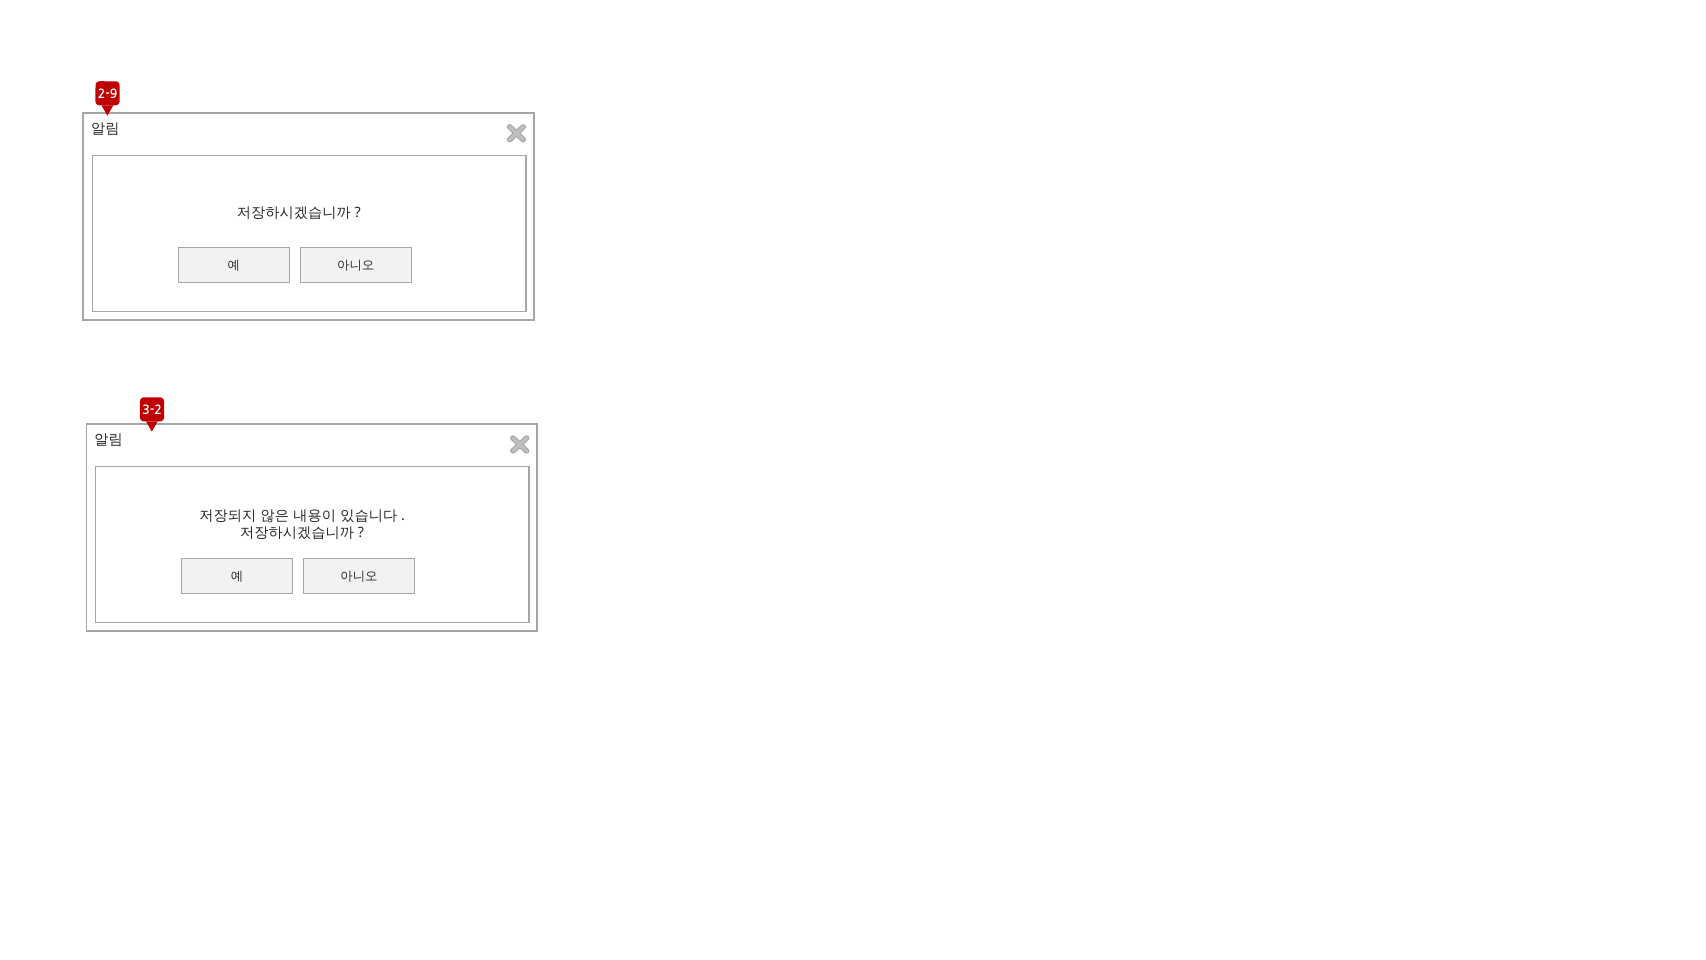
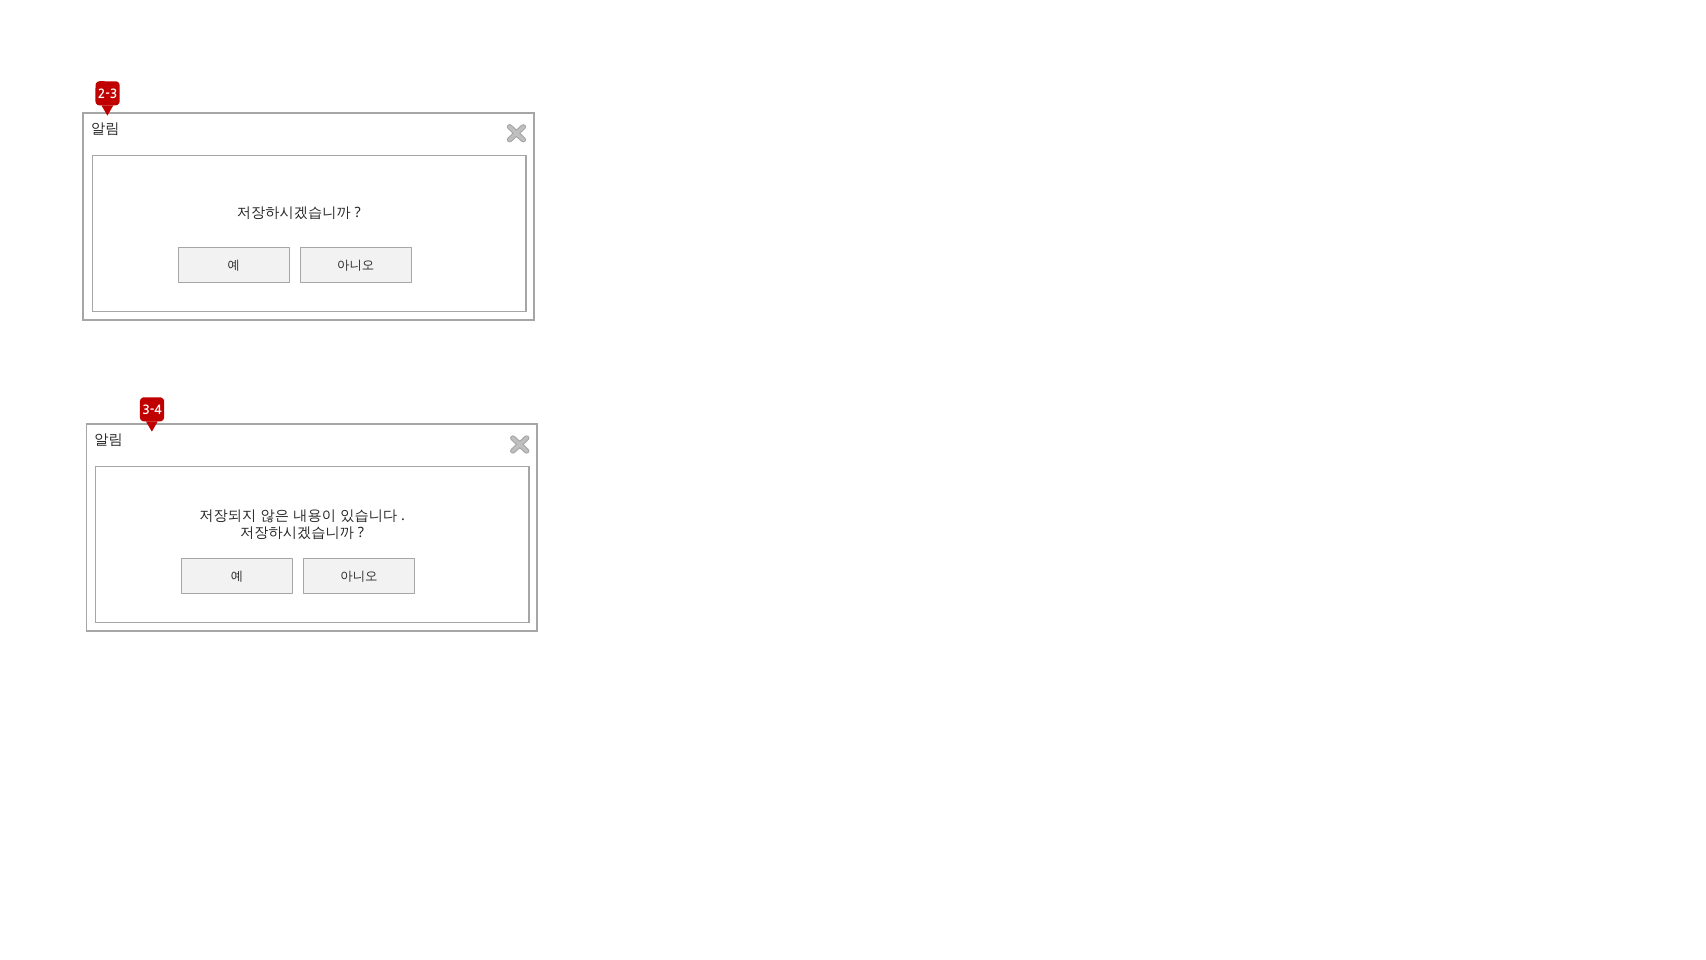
2-9: 2-9 -> 2-3
3-2: 3-2 -> 3-4
